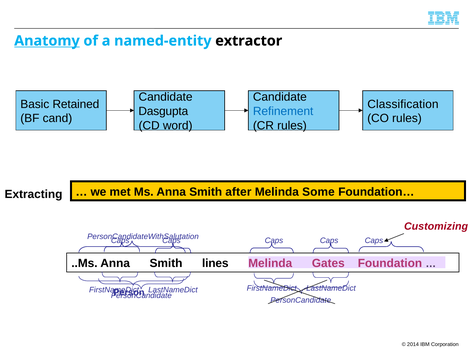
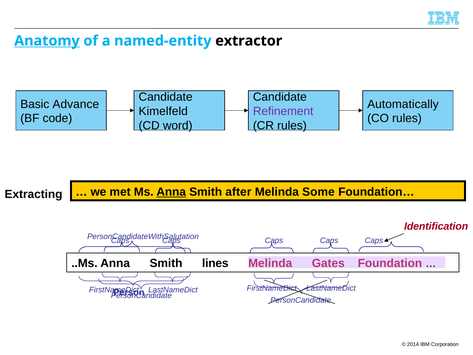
Retained: Retained -> Advance
Classification: Classification -> Automatically
Dasgupta: Dasgupta -> Kimelfeld
Refinement colour: blue -> purple
cand: cand -> code
Anna at (171, 192) underline: none -> present
Customizing: Customizing -> Identification
